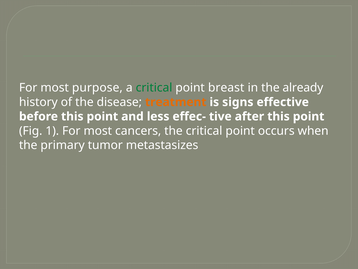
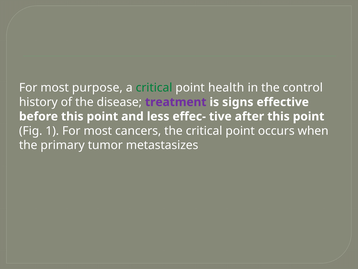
breast: breast -> health
already: already -> control
treatment colour: orange -> purple
